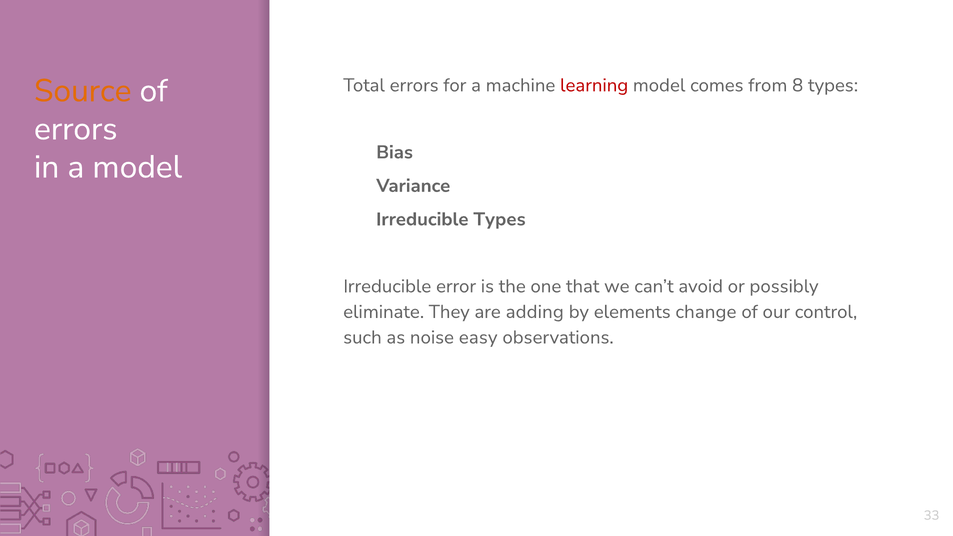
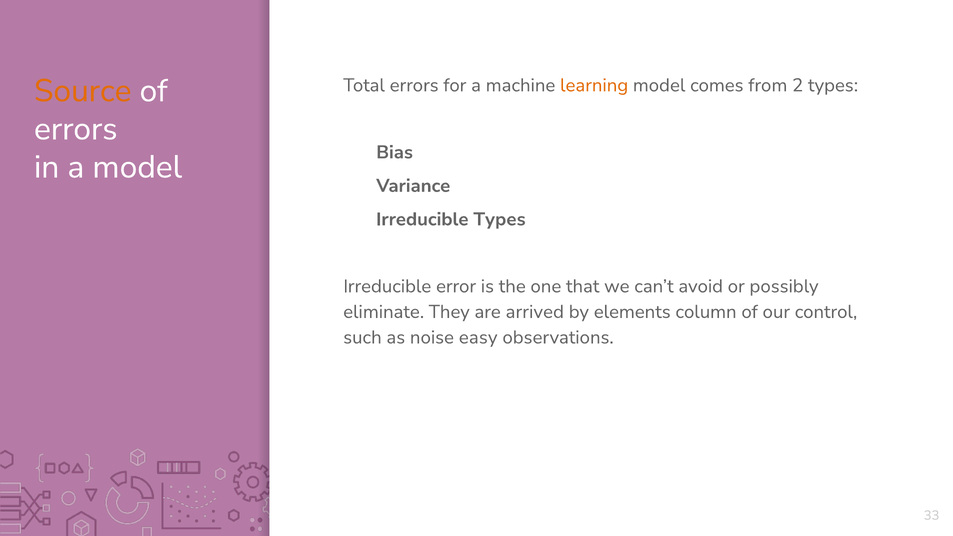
learning colour: red -> orange
8: 8 -> 2
adding: adding -> arrived
change: change -> column
